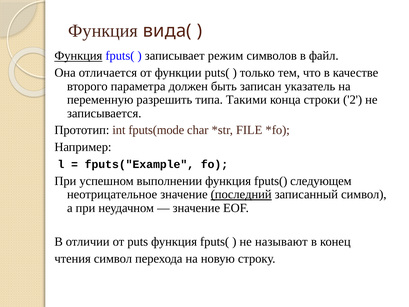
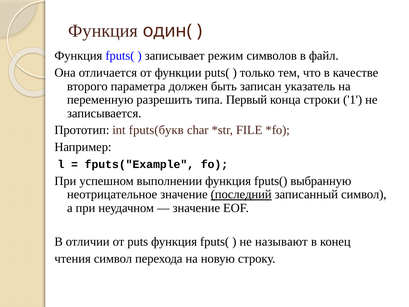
вида(: вида( -> один(
Функция at (78, 56) underline: present -> none
Такими: Такими -> Первый
2: 2 -> 1
fputs(mode: fputs(mode -> fputs(букв
следующем: следующем -> выбранную
